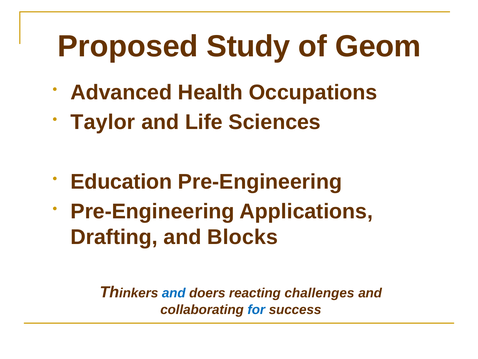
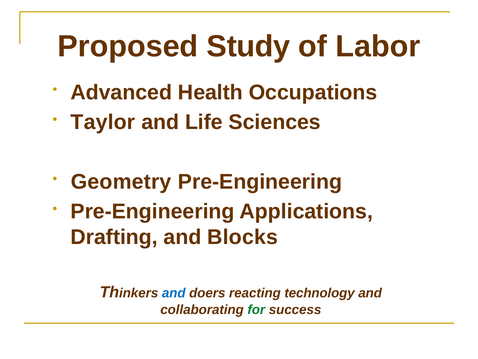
Geom: Geom -> Labor
Education: Education -> Geometry
challenges: challenges -> technology
for colour: blue -> green
